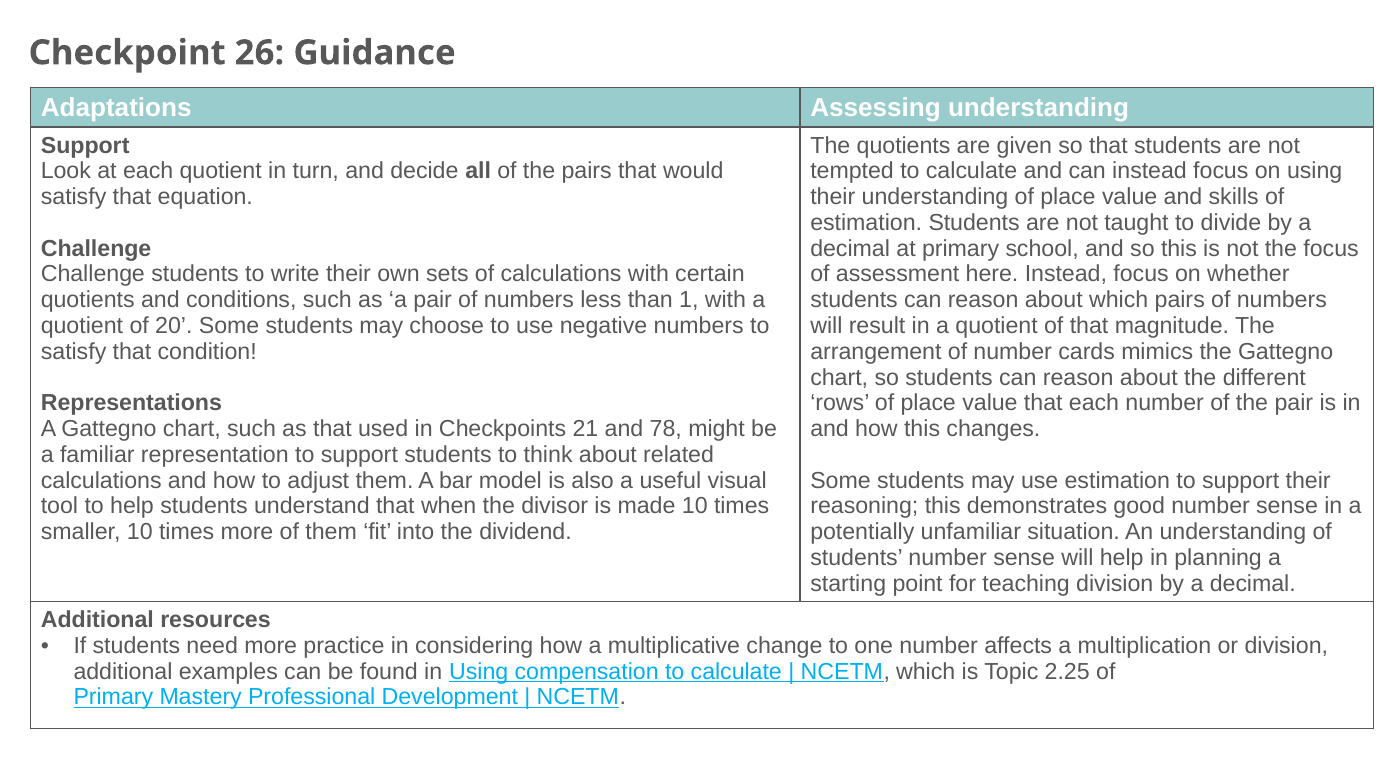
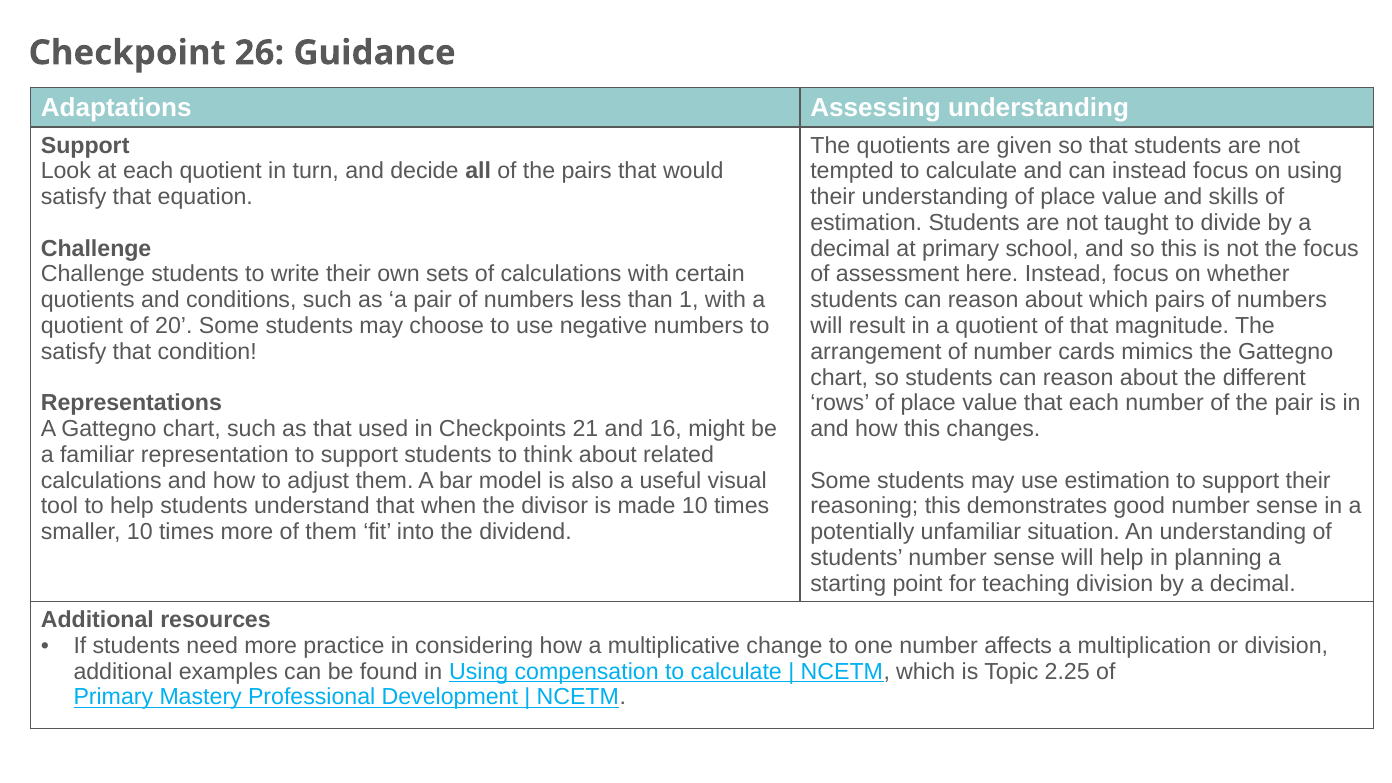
78: 78 -> 16
